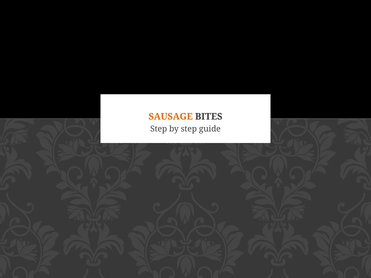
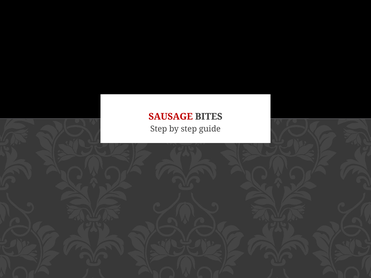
SAUSAGE colour: orange -> red
